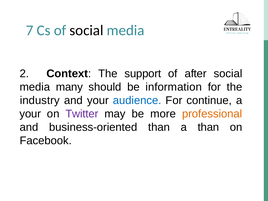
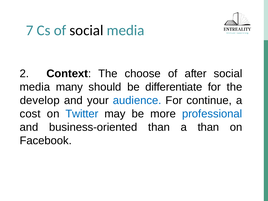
support: support -> choose
information: information -> differentiate
industry: industry -> develop
your at (30, 114): your -> cost
Twitter colour: purple -> blue
professional colour: orange -> blue
